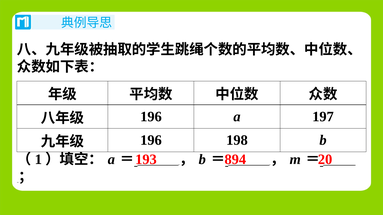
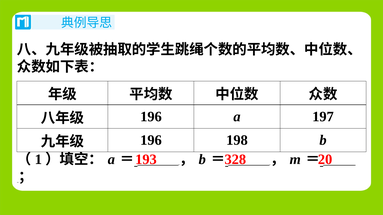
894: 894 -> 328
